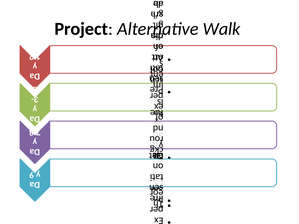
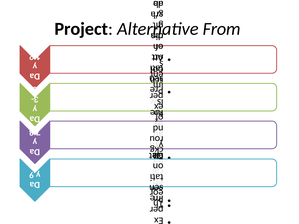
Walk: Walk -> From
